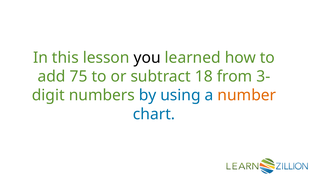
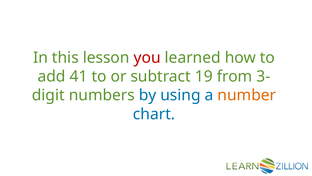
you colour: black -> red
75: 75 -> 41
18: 18 -> 19
